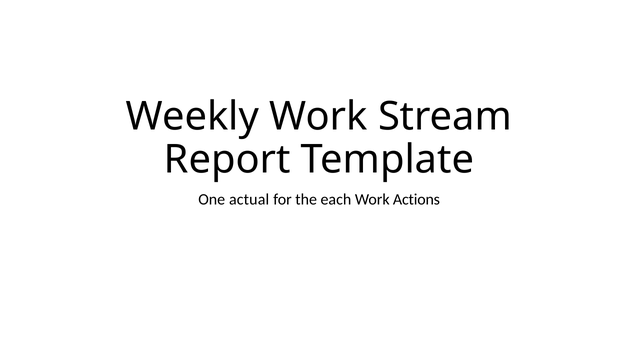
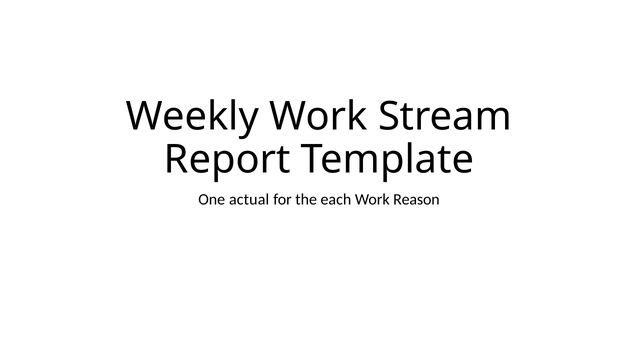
Actions: Actions -> Reason
